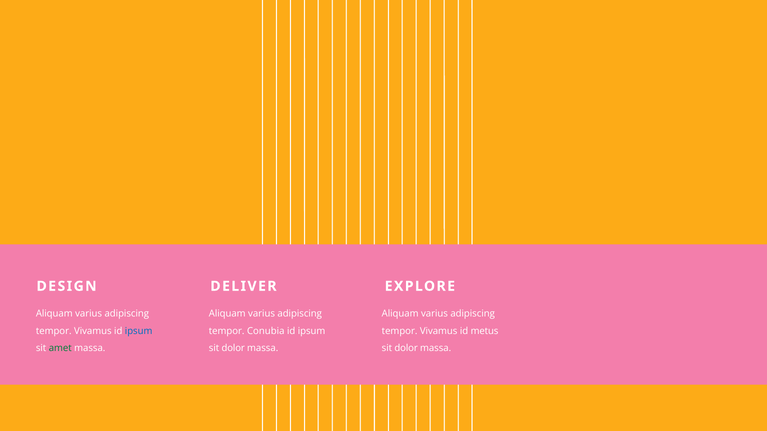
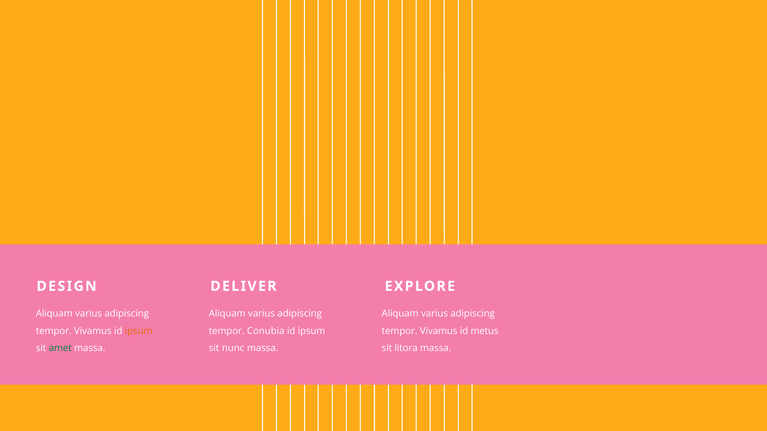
ipsum at (139, 331) colour: blue -> orange
dolor at (233, 349): dolor -> nunc
dolor at (406, 349): dolor -> litora
